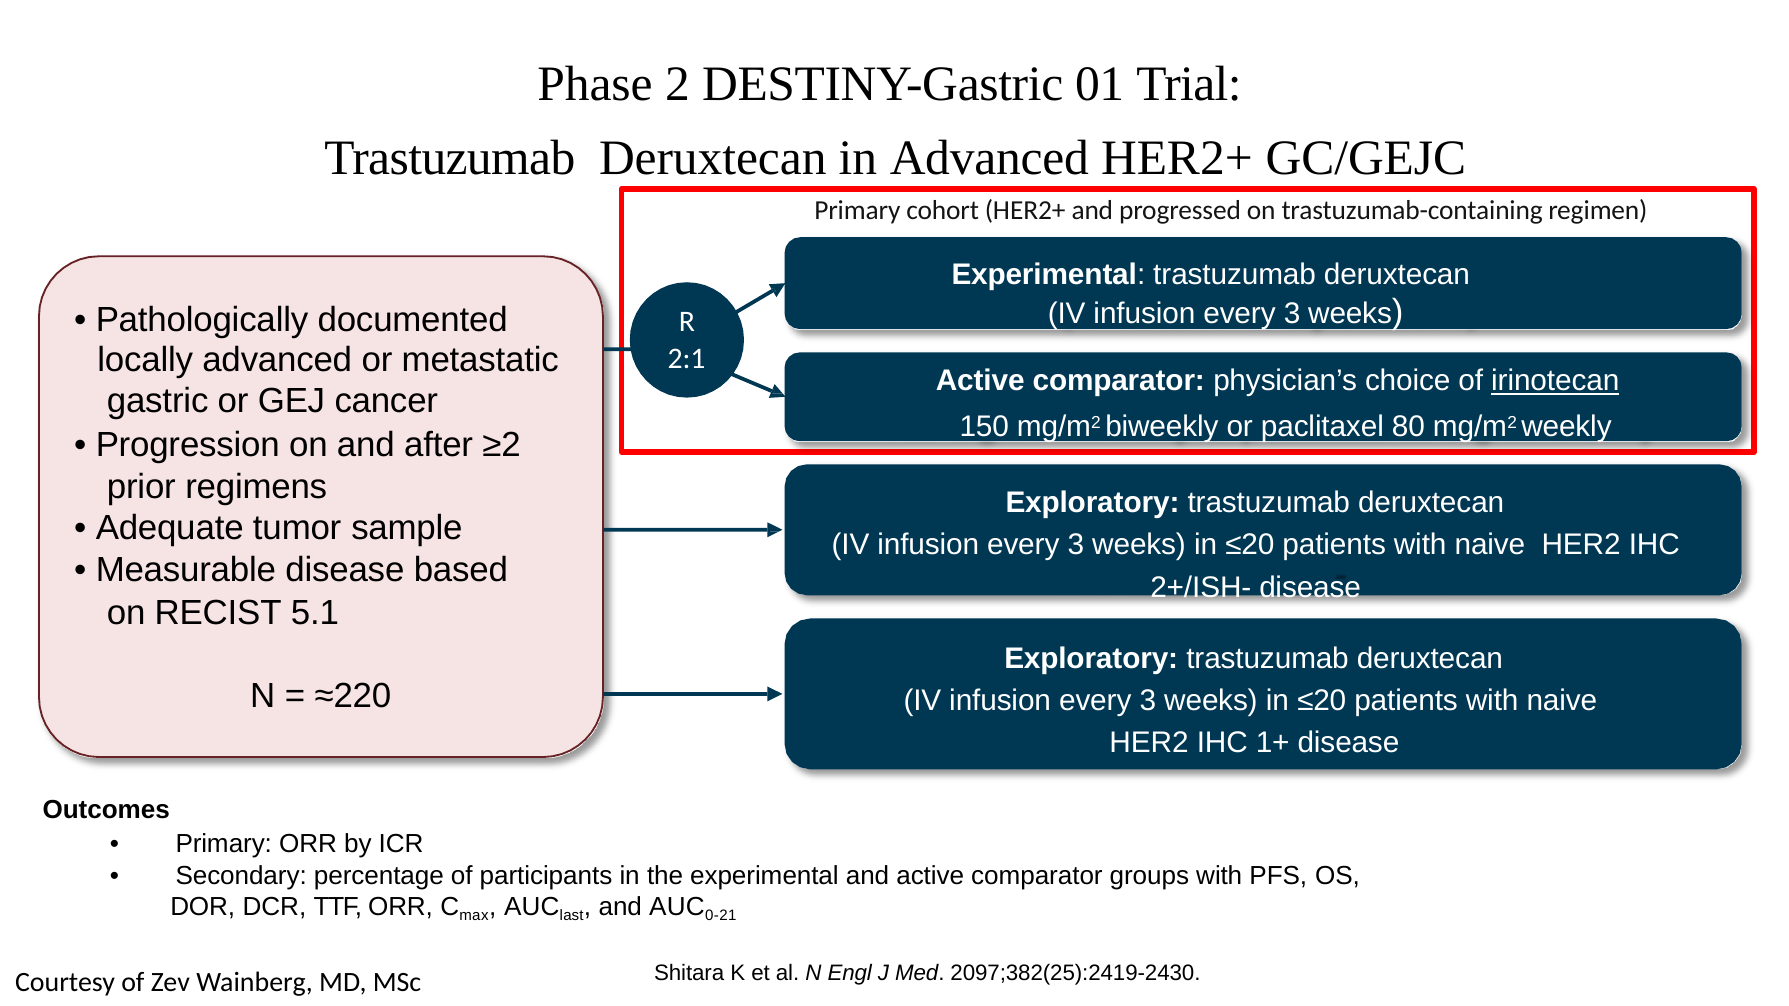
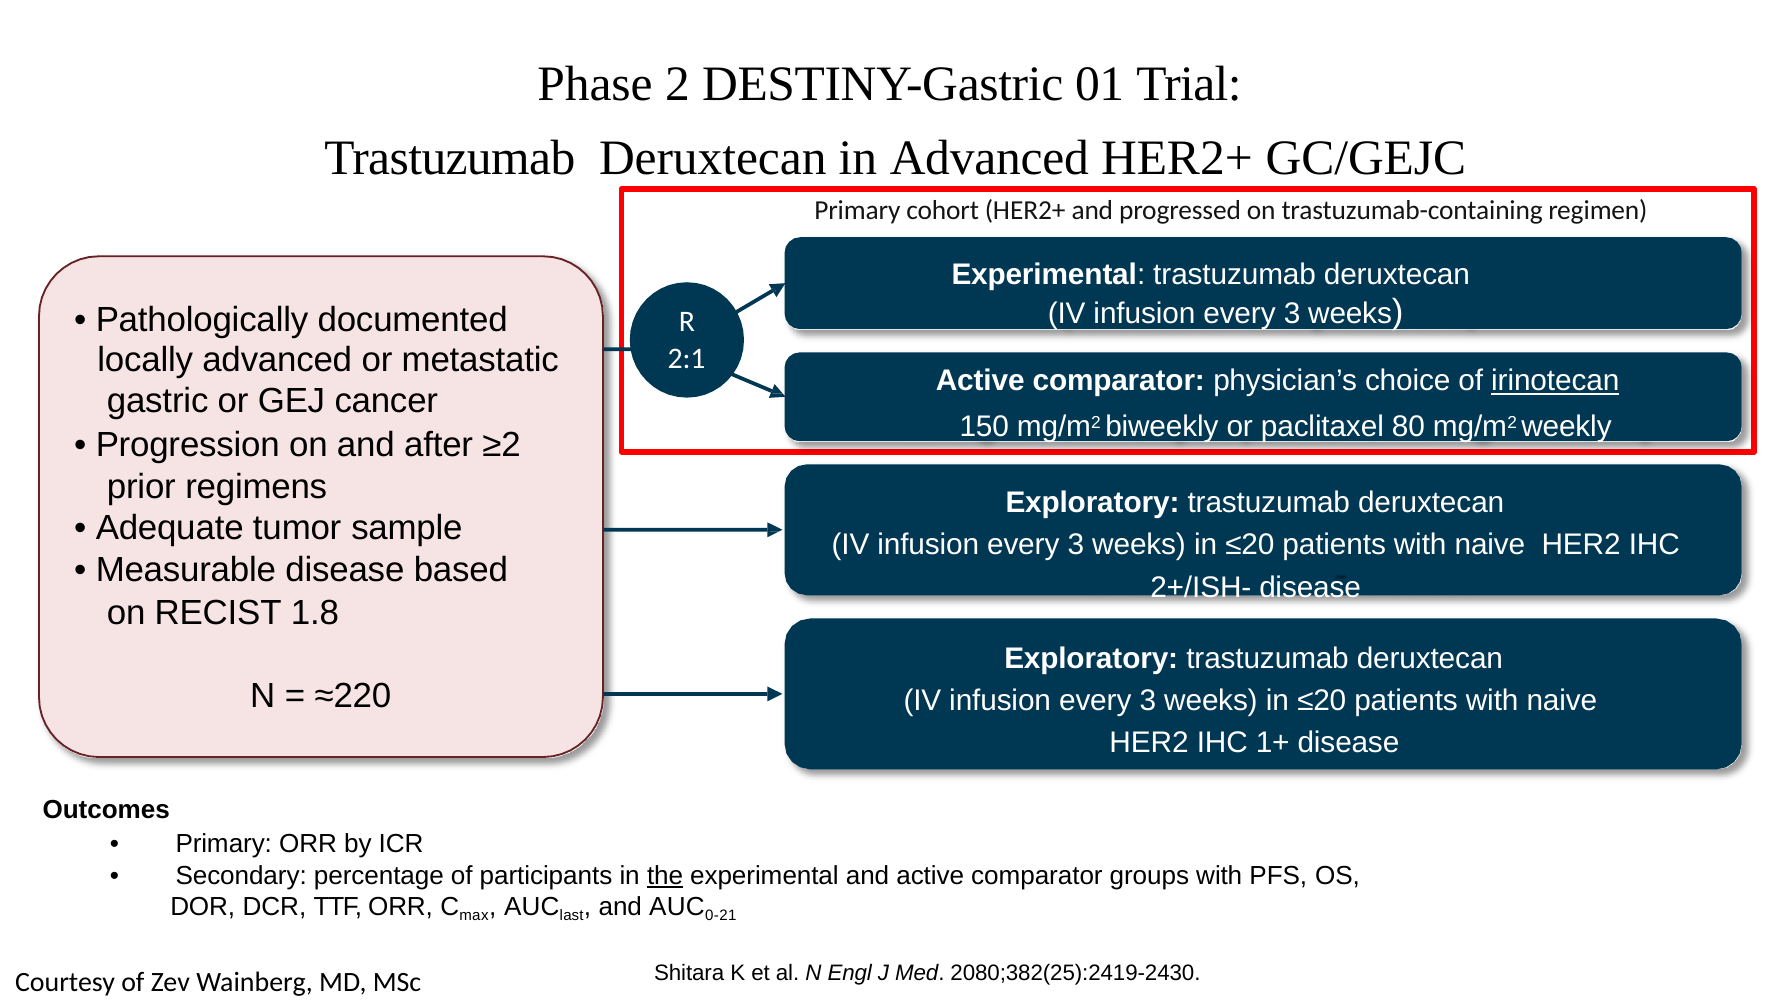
5.1: 5.1 -> 1.8
the underline: none -> present
2097;382(25):2419-2430: 2097;382(25):2419-2430 -> 2080;382(25):2419-2430
